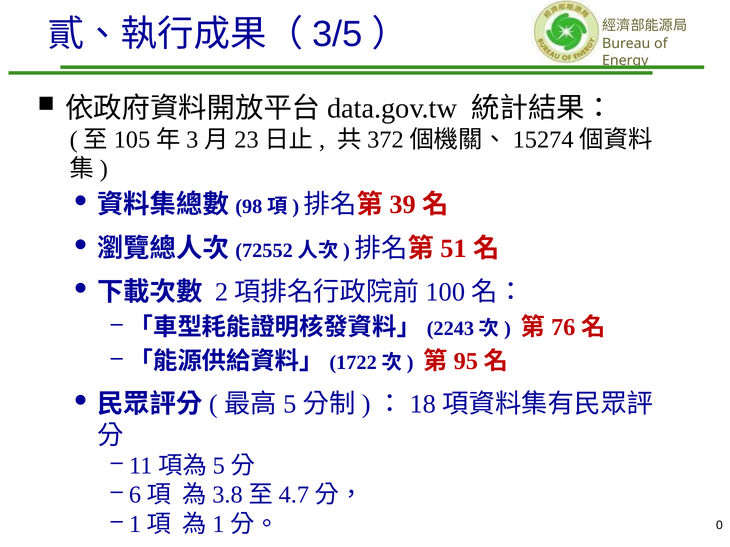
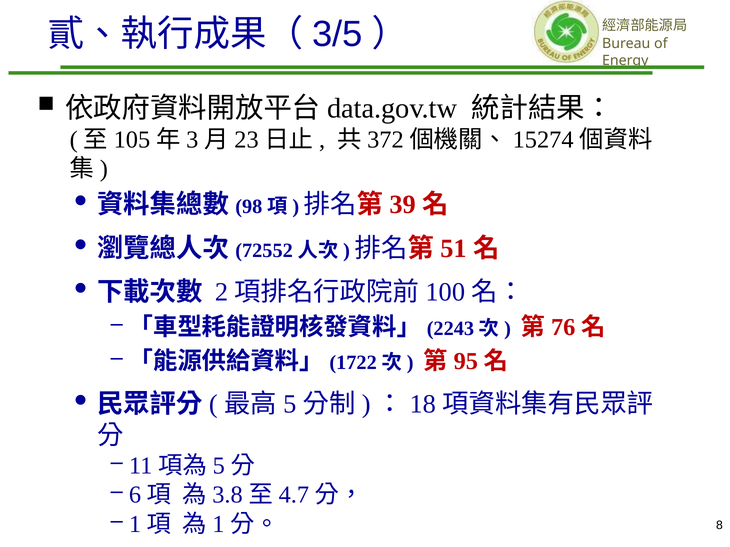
0: 0 -> 8
